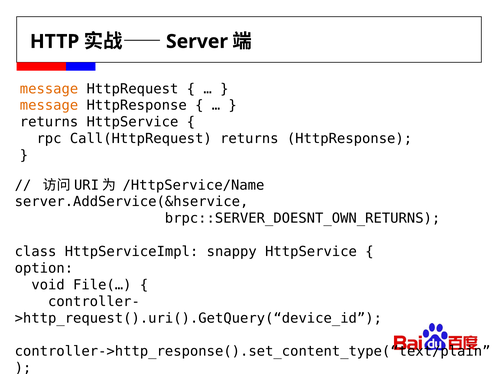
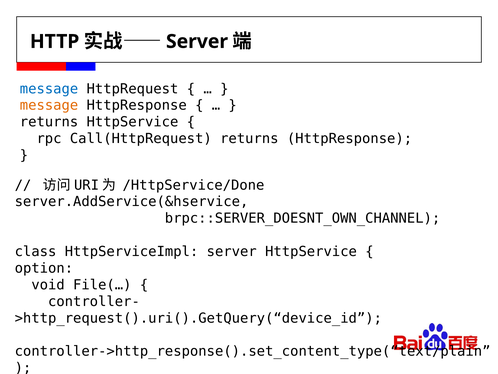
message at (49, 89) colour: orange -> blue
/HttpService/Name: /HttpService/Name -> /HttpService/Done
brpc::SERVER_DOESNT_OWN_RETURNS: brpc::SERVER_DOESNT_OWN_RETURNS -> brpc::SERVER_DOESNT_OWN_CHANNEL
HttpServiceImpl snappy: snappy -> server
